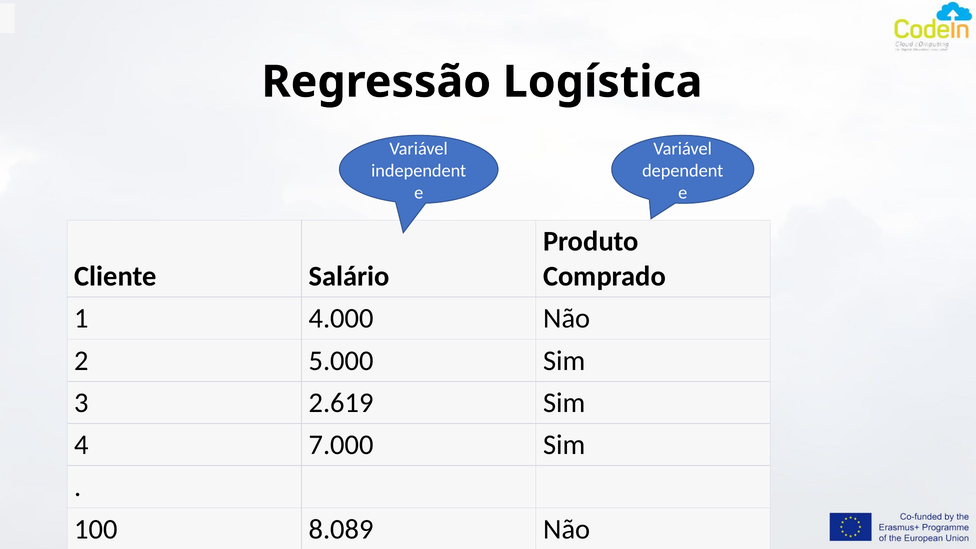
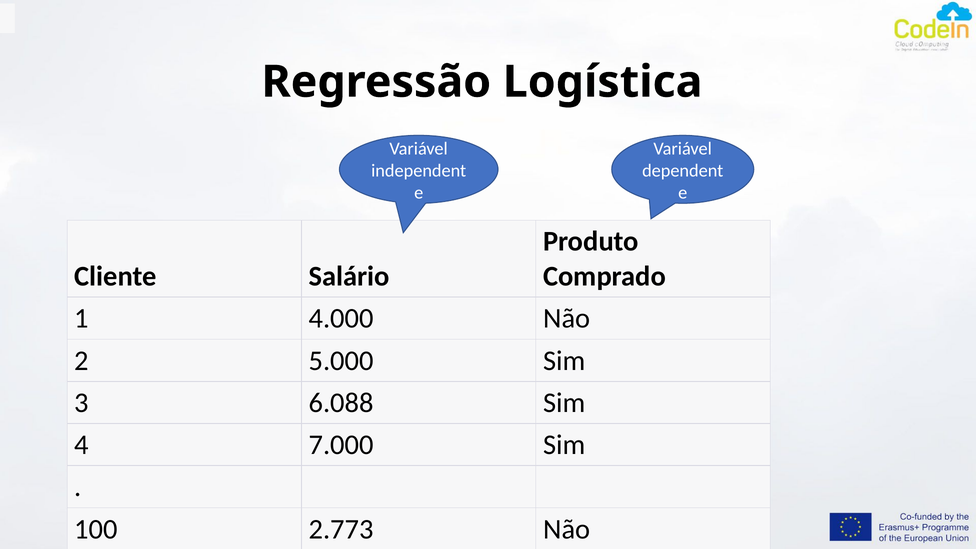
2.619: 2.619 -> 6.088
8.089: 8.089 -> 2.773
